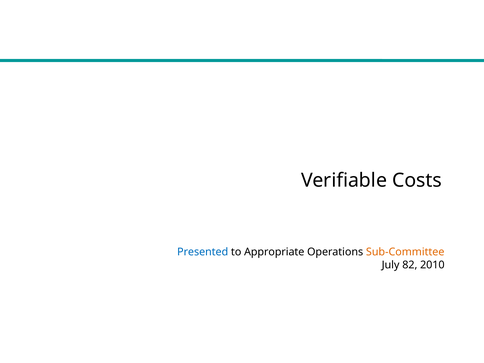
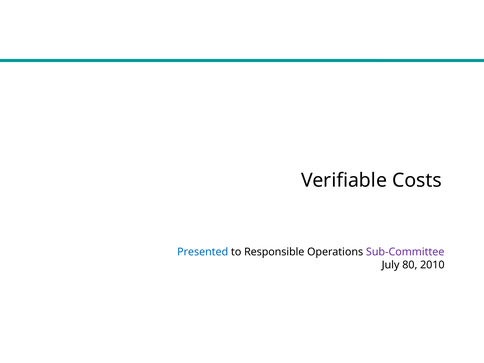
Appropriate: Appropriate -> Responsible
Sub-Committee colour: orange -> purple
82: 82 -> 80
